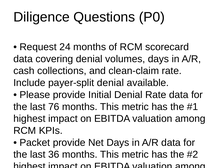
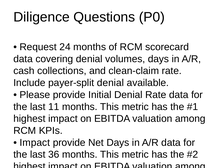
76: 76 -> 11
Packet at (35, 143): Packet -> Impact
